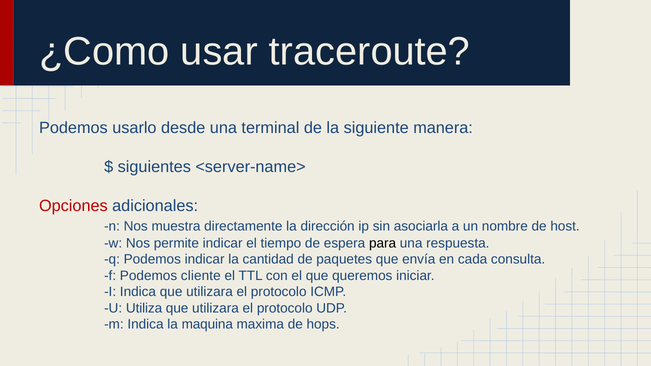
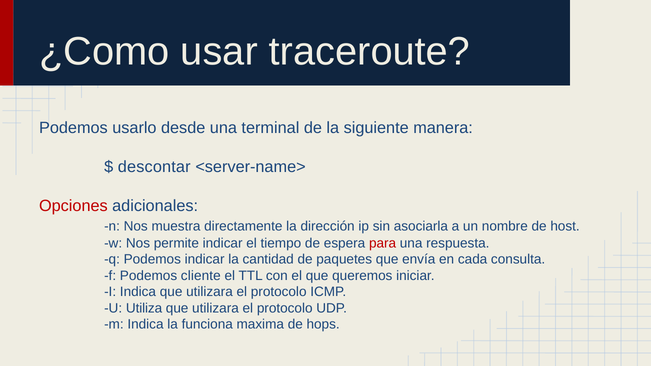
siguientes: siguientes -> descontar
para colour: black -> red
maquina: maquina -> funciona
